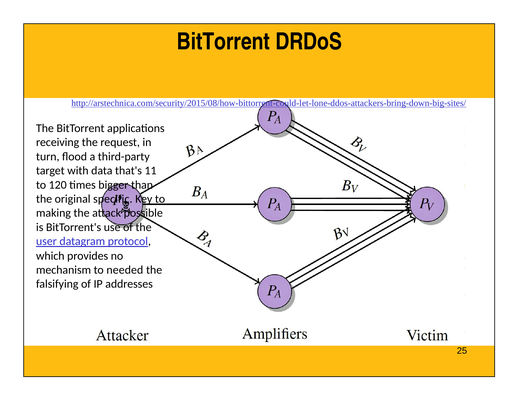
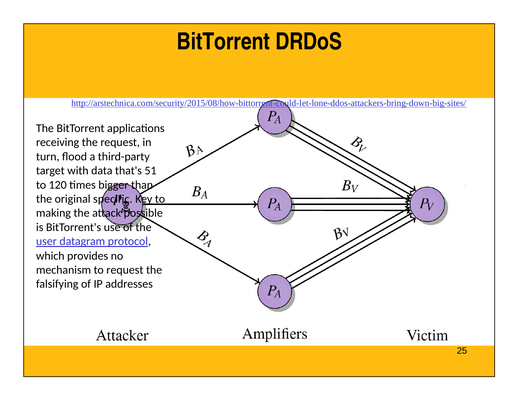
11: 11 -> 51
to needed: needed -> request
